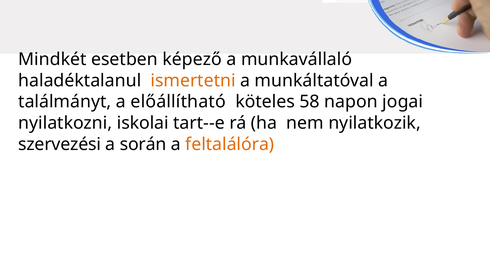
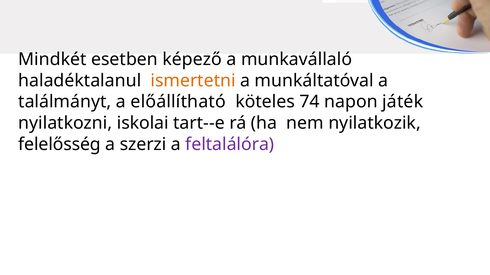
58: 58 -> 74
jogai: jogai -> játék
szervezési: szervezési -> felelősség
során: során -> szerzi
feltalálóra colour: orange -> purple
